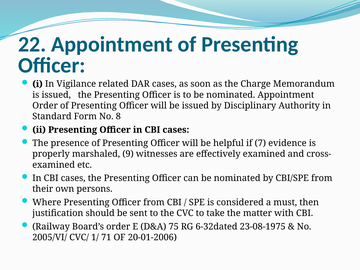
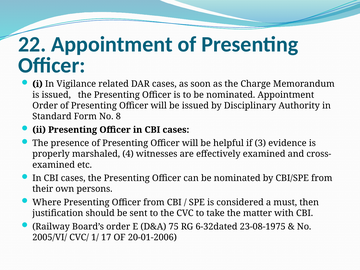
7: 7 -> 3
9: 9 -> 4
71: 71 -> 17
